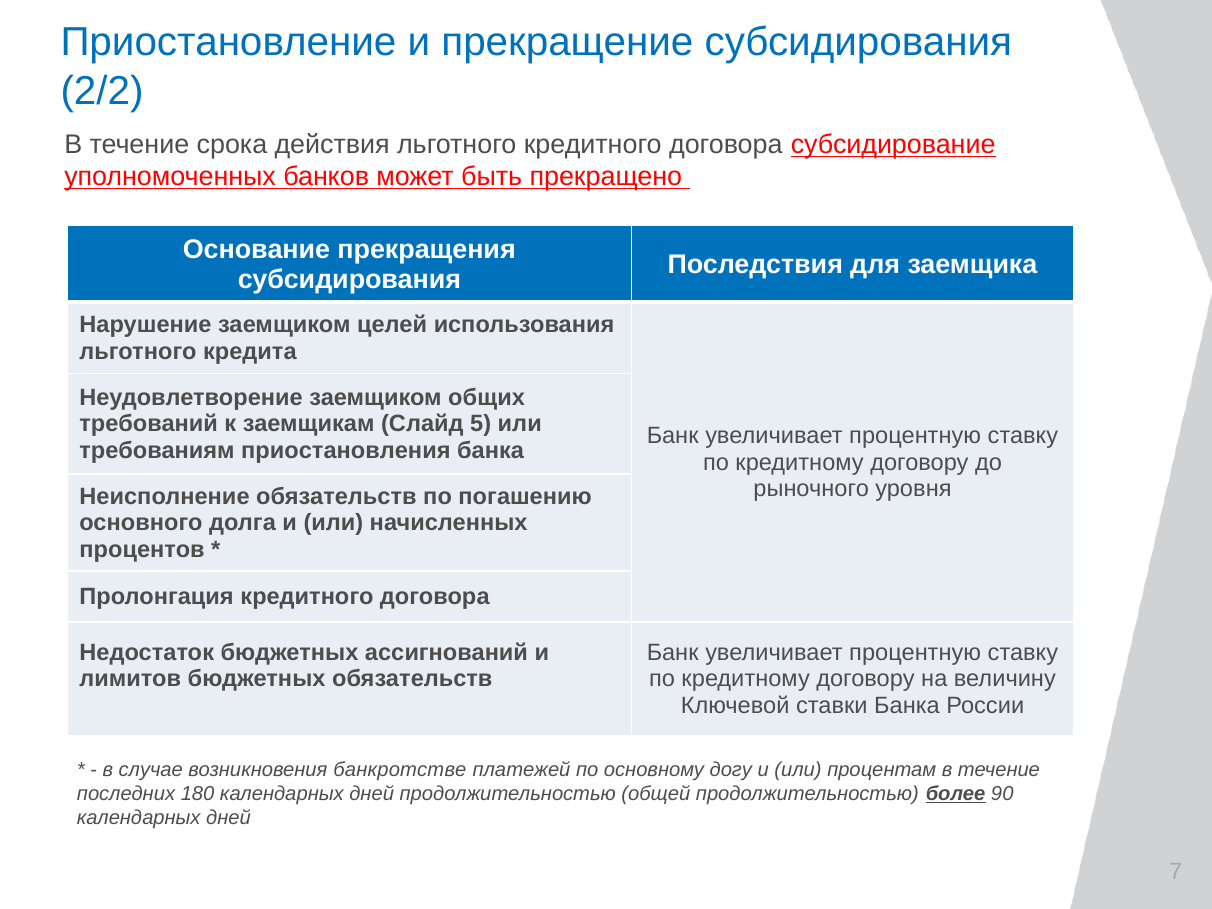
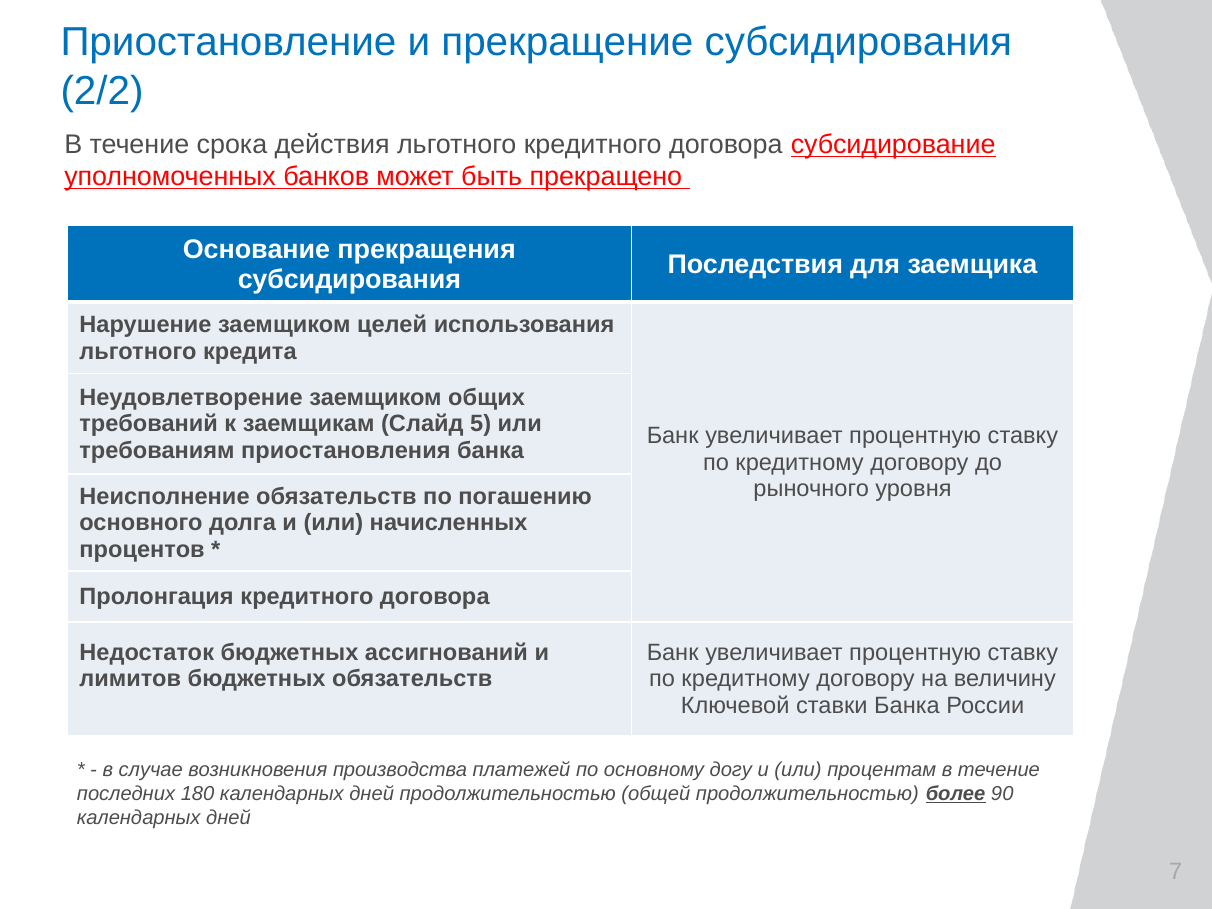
банкротстве: банкротстве -> производства
